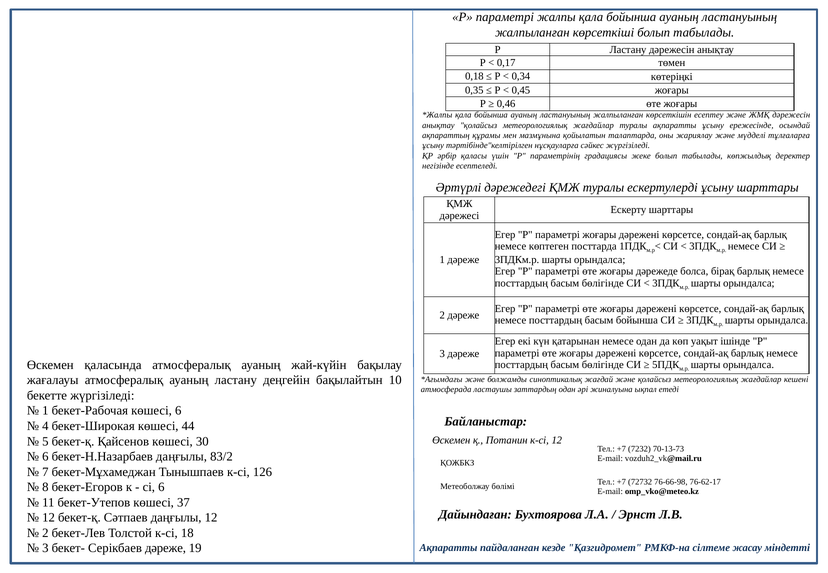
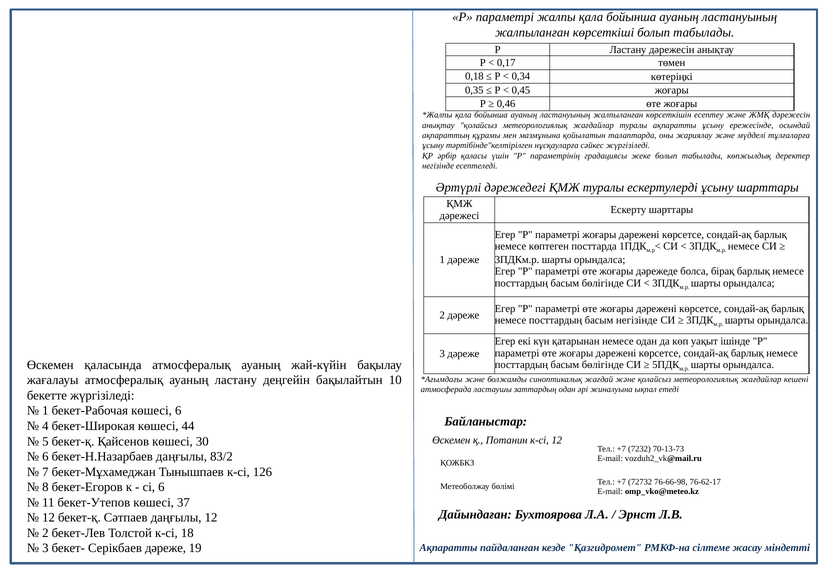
басым бойынша: бойынша -> негізінде
